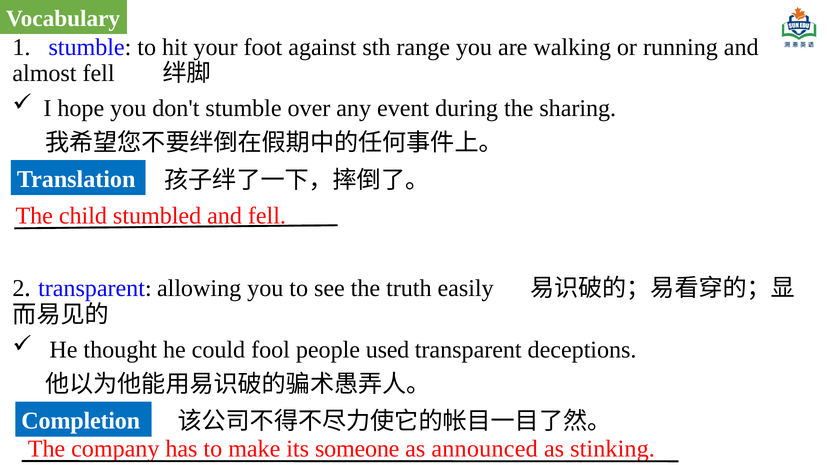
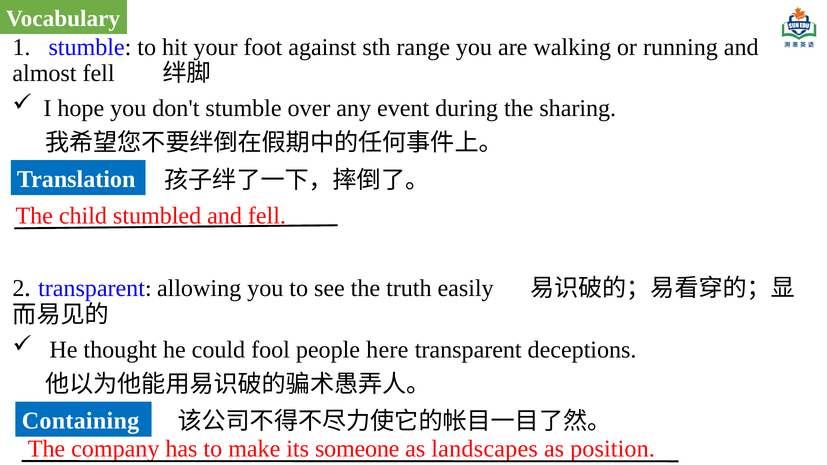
used: used -> here
Completion: Completion -> Containing
announced: announced -> landscapes
stinking: stinking -> position
